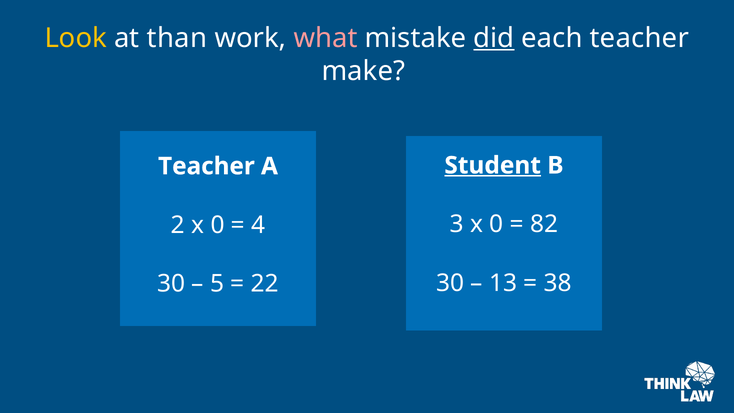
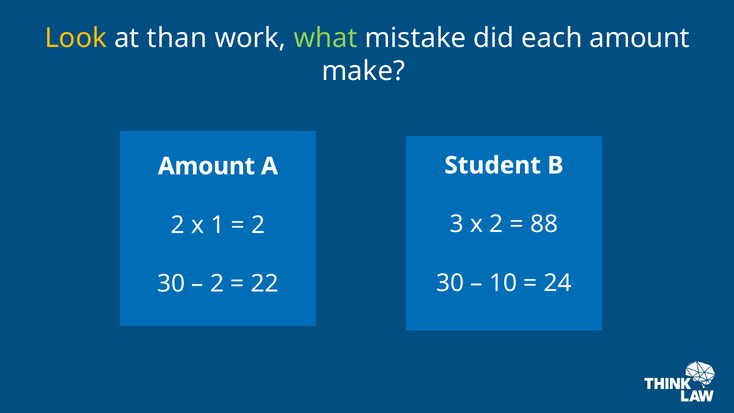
what colour: pink -> light green
did underline: present -> none
each teacher: teacher -> amount
Student underline: present -> none
Teacher at (206, 166): Teacher -> Amount
3 x 0: 0 -> 2
82: 82 -> 88
2 x 0: 0 -> 1
4 at (258, 225): 4 -> 2
13: 13 -> 10
38: 38 -> 24
5 at (217, 284): 5 -> 2
